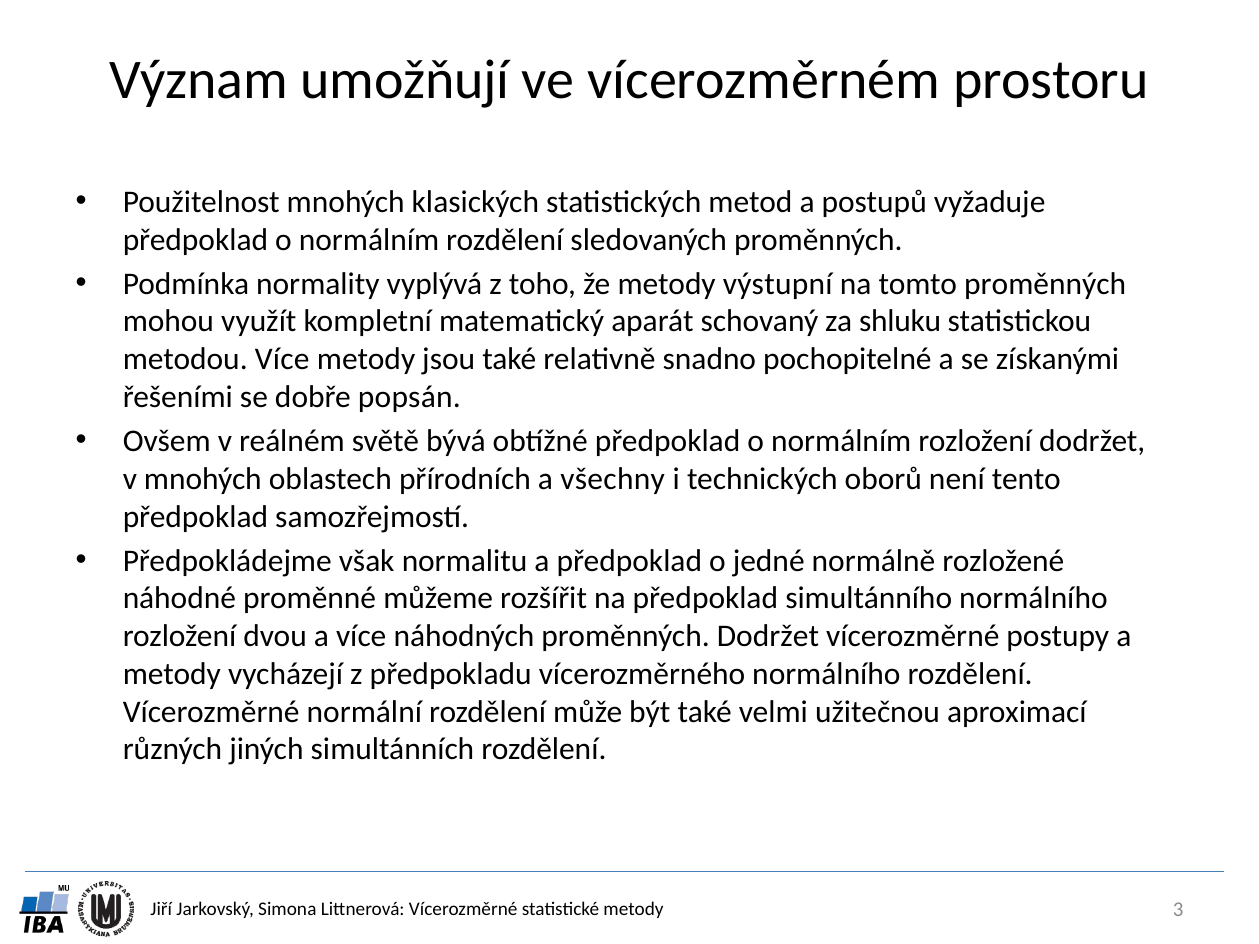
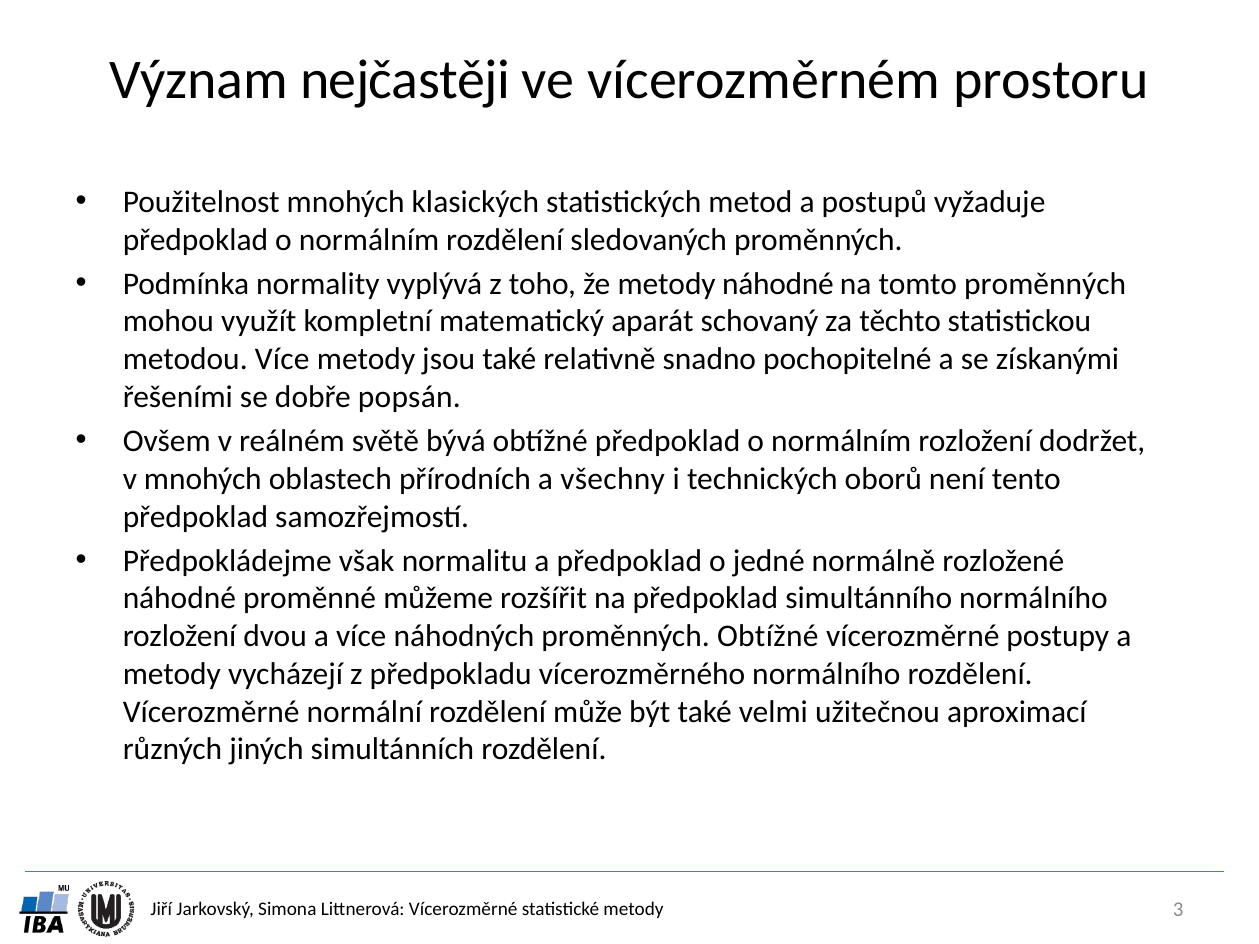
umožňují: umožňují -> nejčastěji
metody výstupní: výstupní -> náhodné
shluku: shluku -> těchto
proměnných Dodržet: Dodržet -> Obtížné
